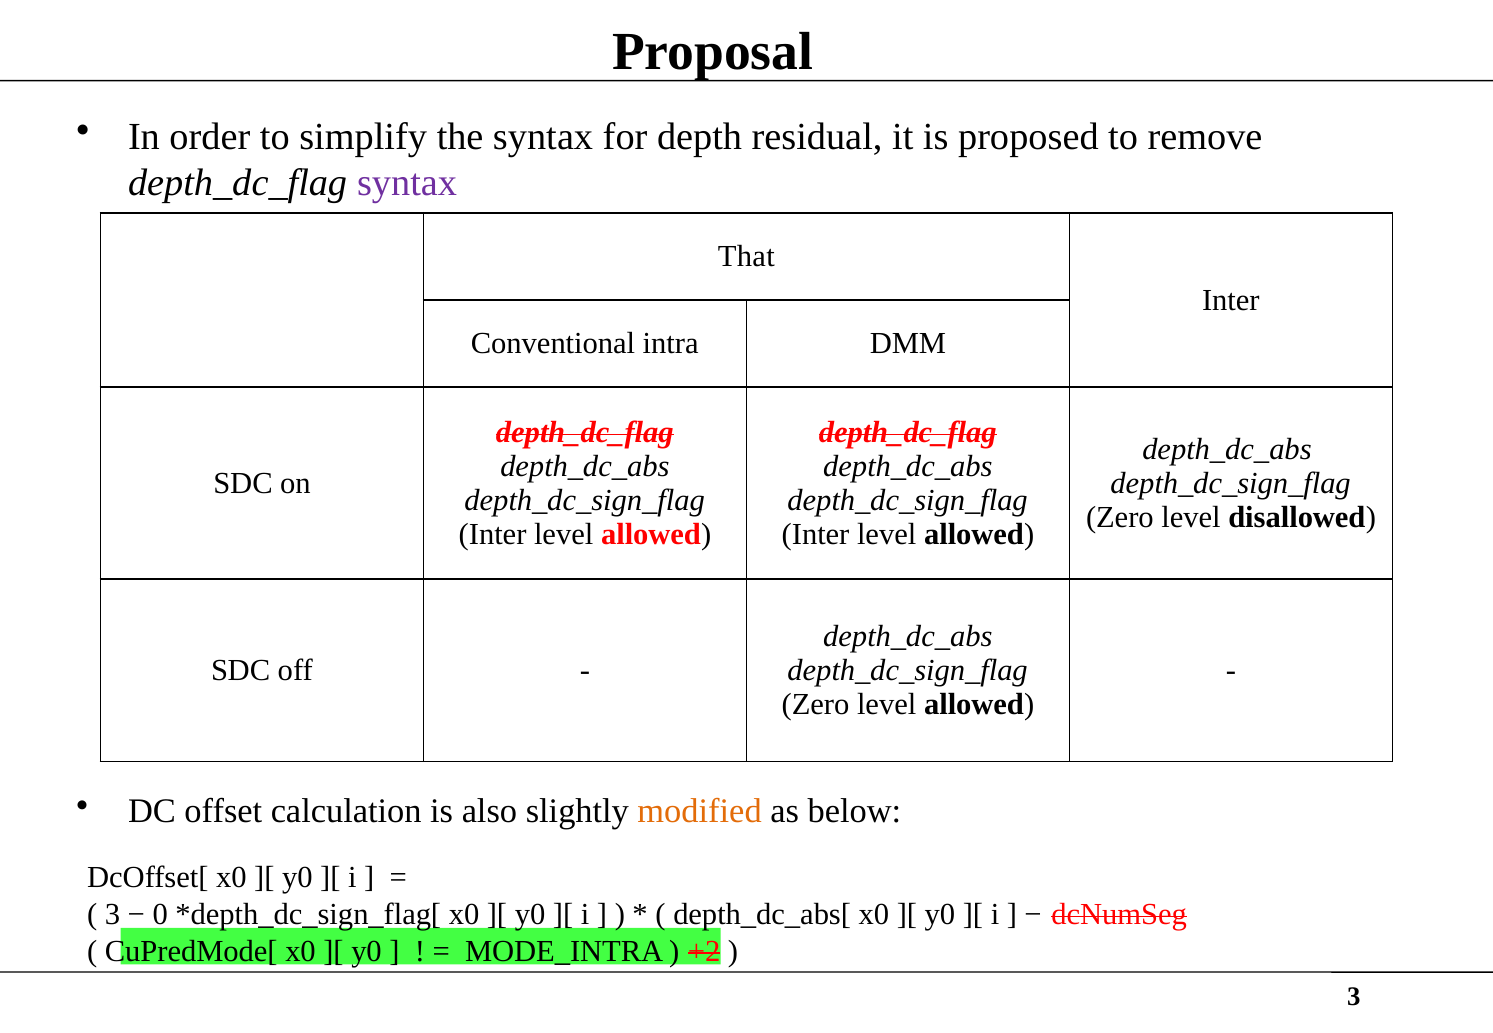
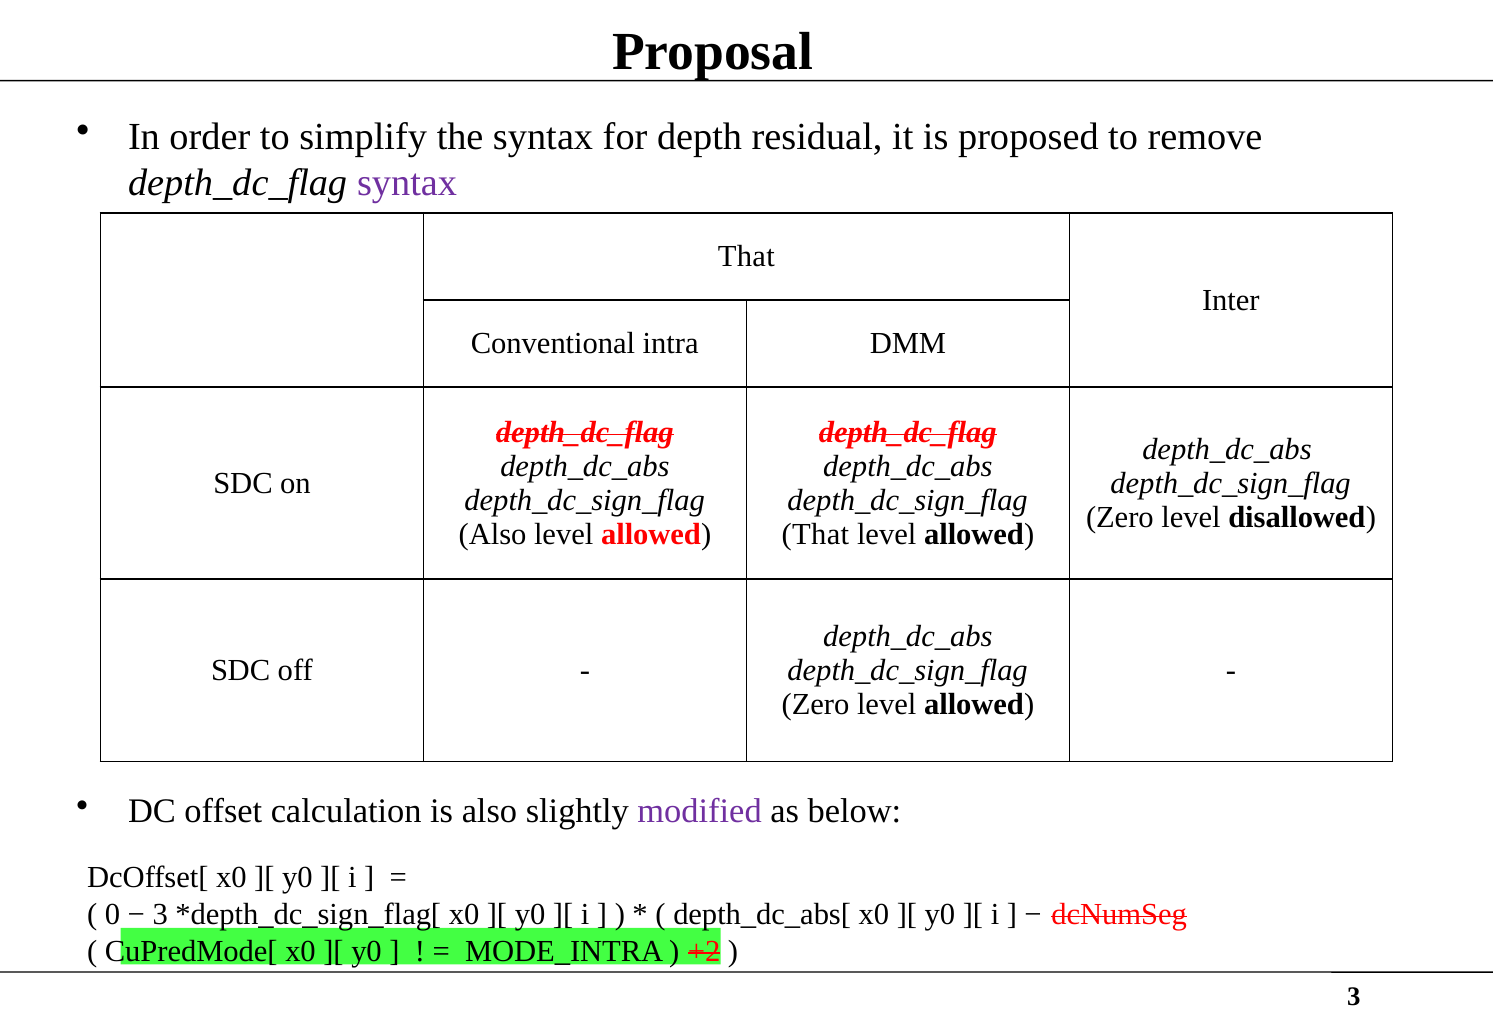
Inter at (493, 534): Inter -> Also
Inter at (816, 534): Inter -> That
modified colour: orange -> purple
3 at (112, 915): 3 -> 0
0 at (160, 915): 0 -> 3
